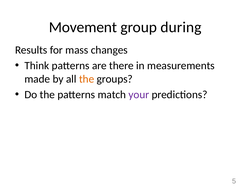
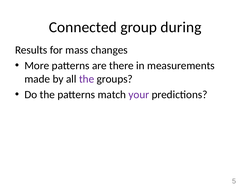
Movement: Movement -> Connected
Think: Think -> More
the at (87, 79) colour: orange -> purple
